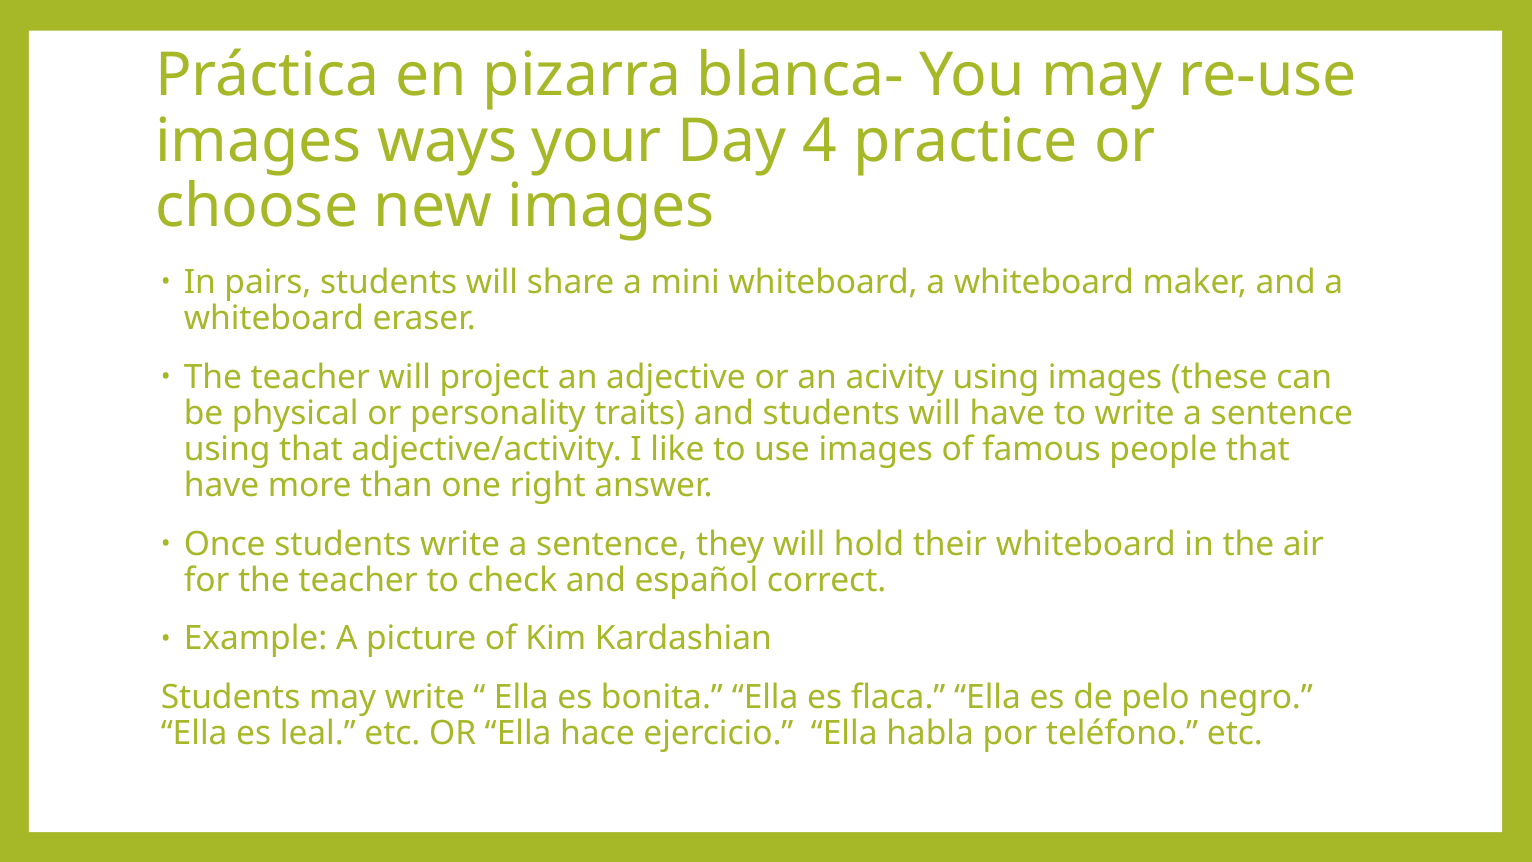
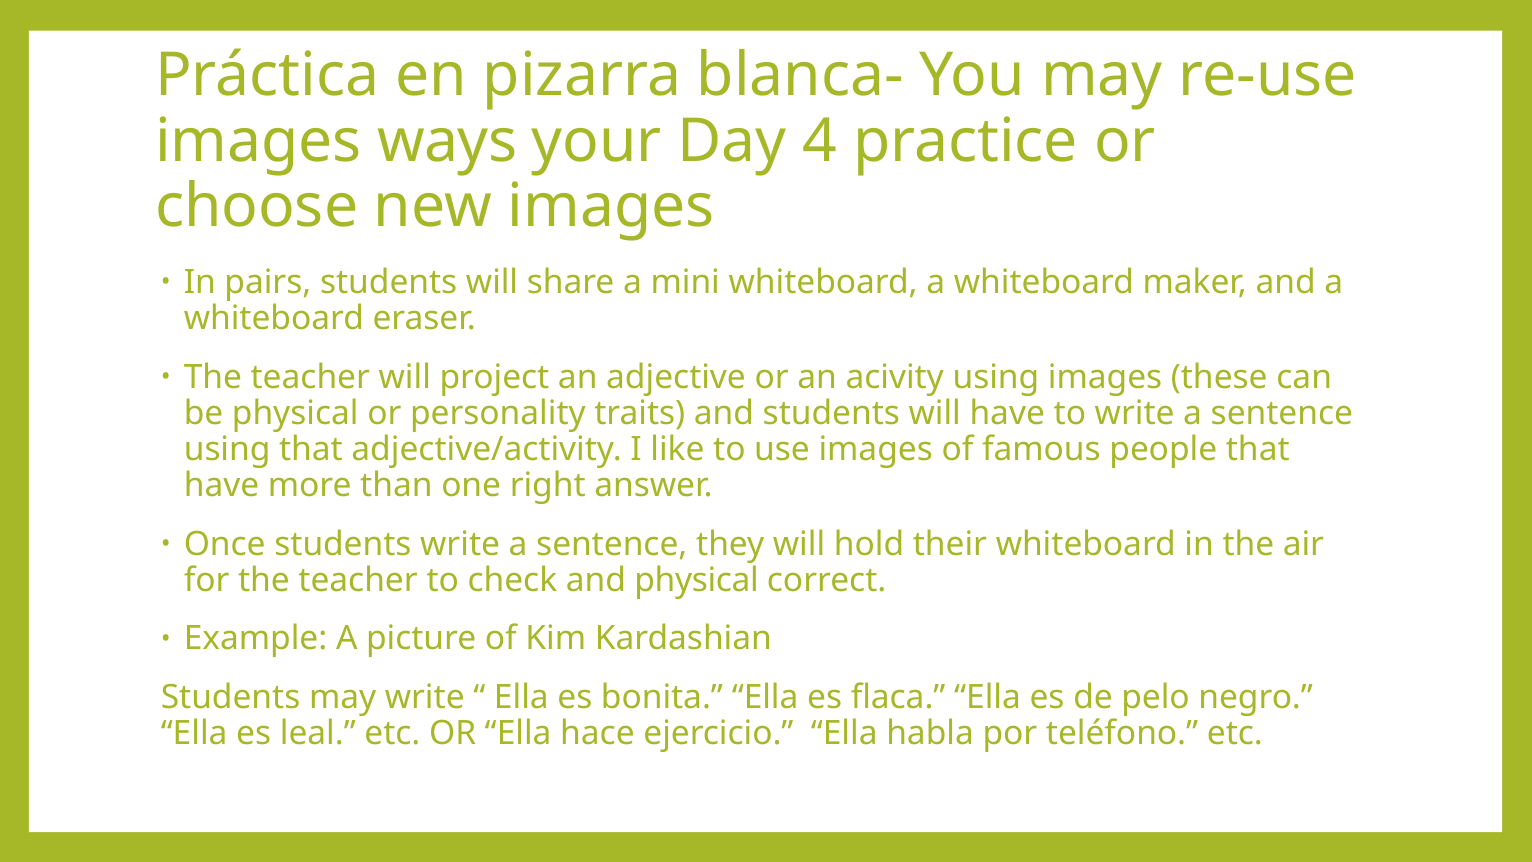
and español: español -> physical
